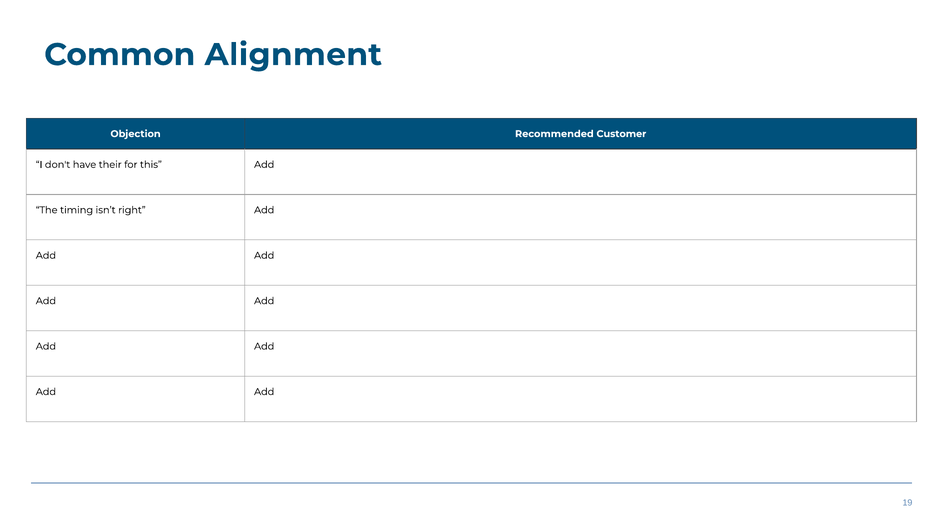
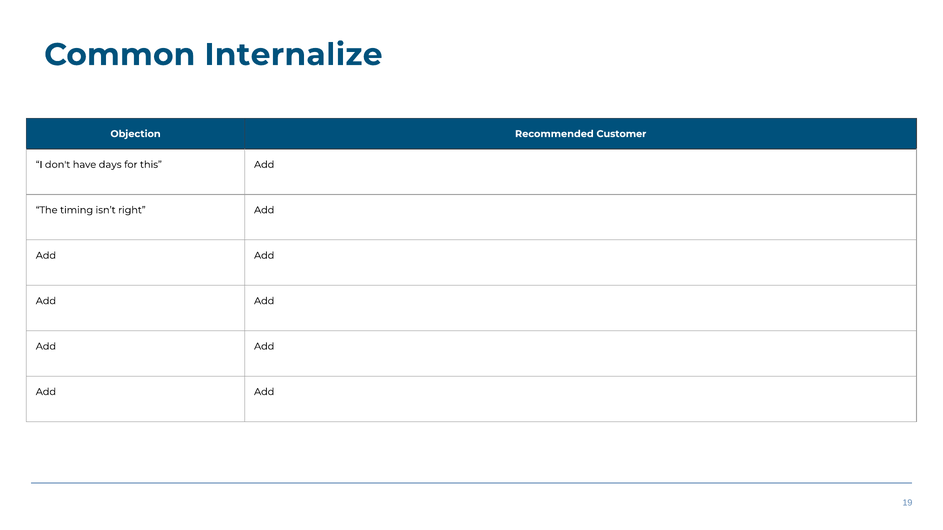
Alignment: Alignment -> Internalize
their: their -> days
